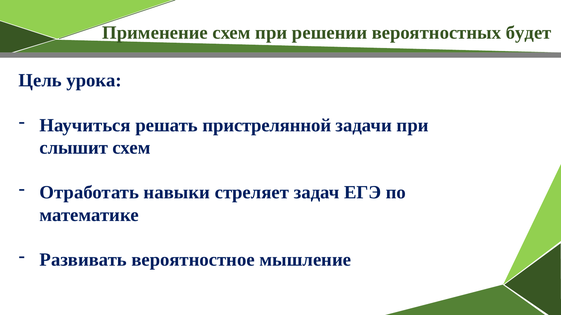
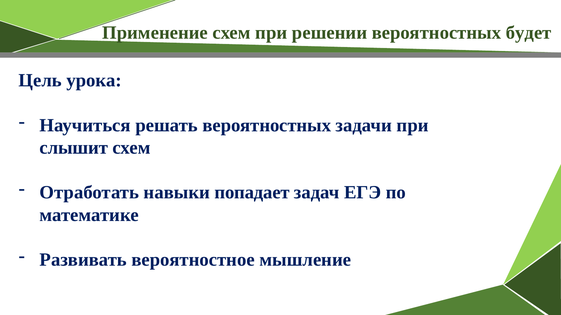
решать пристрелянной: пристрелянной -> вероятностных
стреляет: стреляет -> попадает
